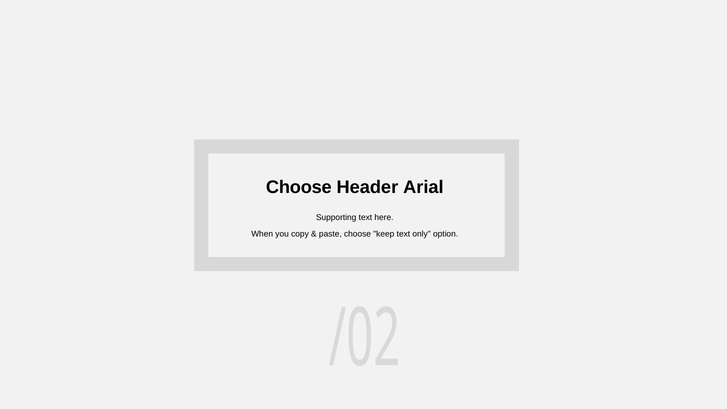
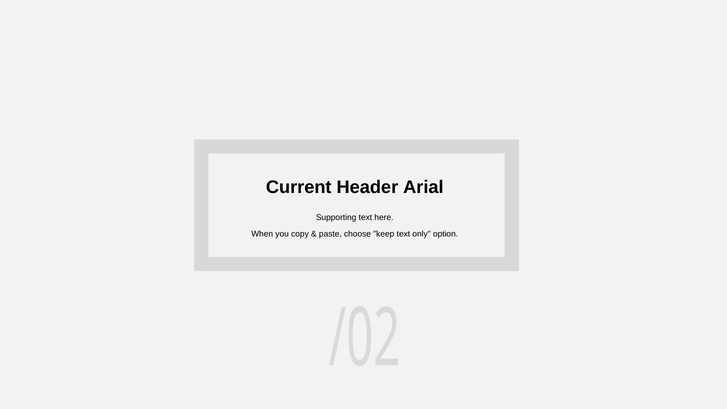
Choose at (299, 187): Choose -> Current
